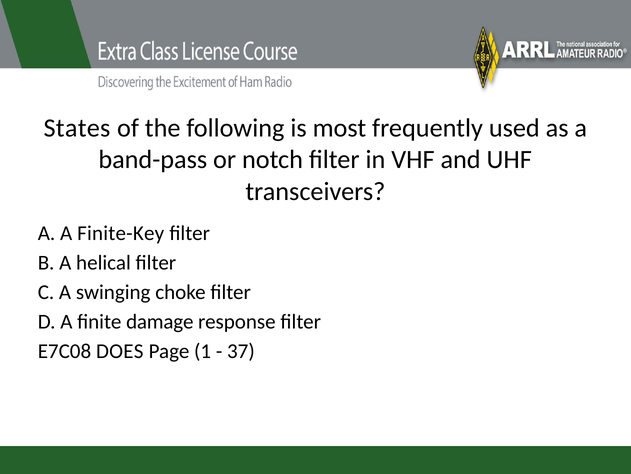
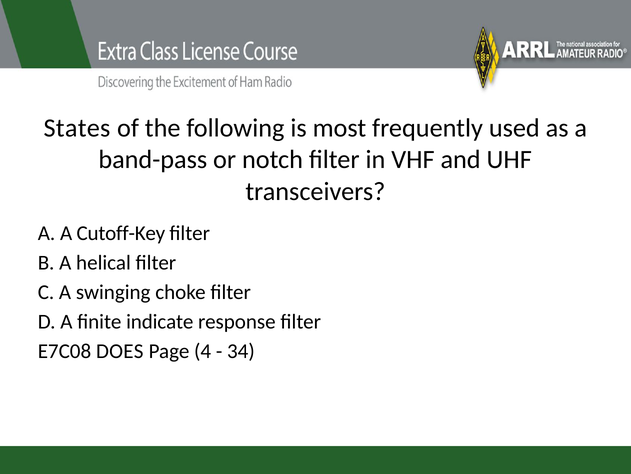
Finite-Key: Finite-Key -> Cutoff-Key
damage: damage -> indicate
1: 1 -> 4
37: 37 -> 34
